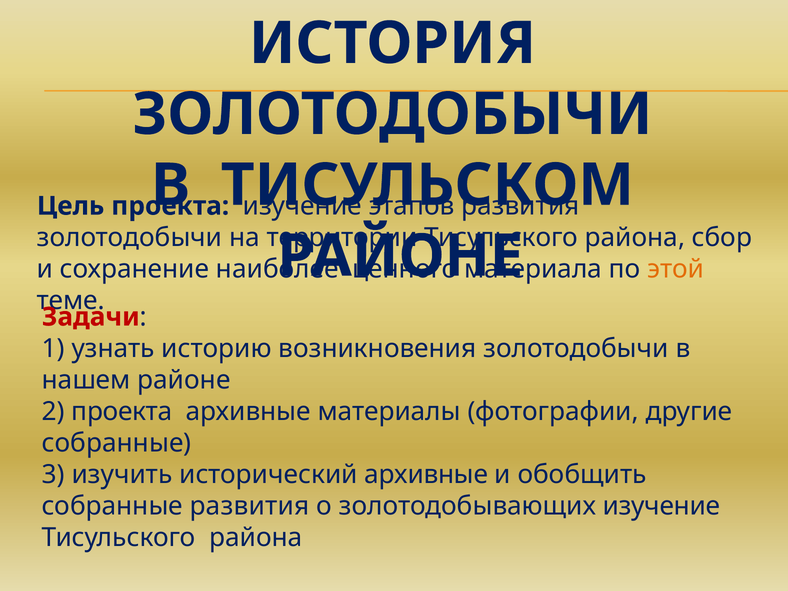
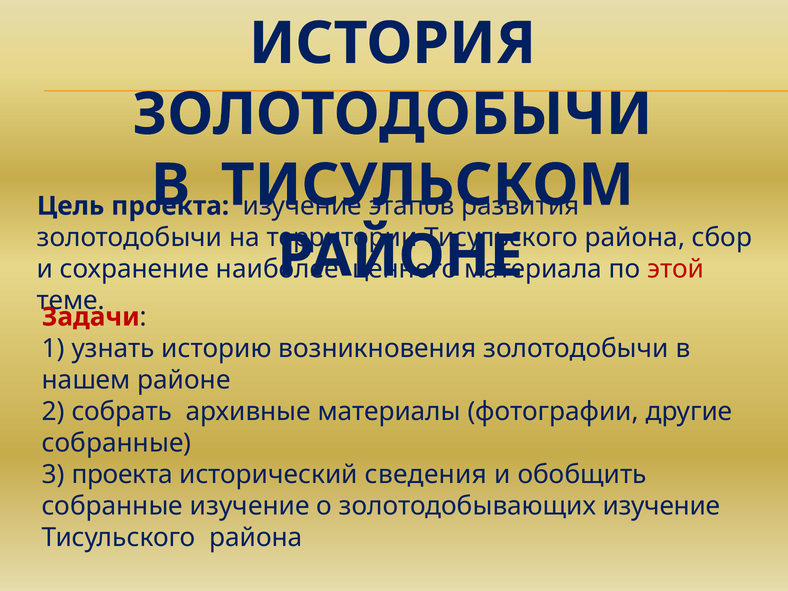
этой colour: orange -> red
2 проекта: проекта -> собрать
3 изучить: изучить -> проекта
исторический архивные: архивные -> сведения
собранные развития: развития -> изучение
